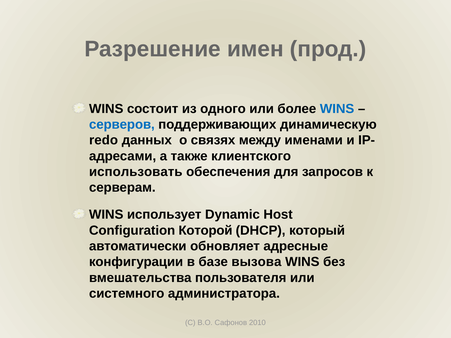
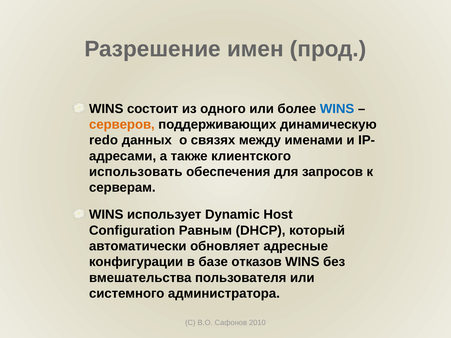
серверов colour: blue -> orange
Которой: Которой -> Равным
вызова: вызова -> отказов
